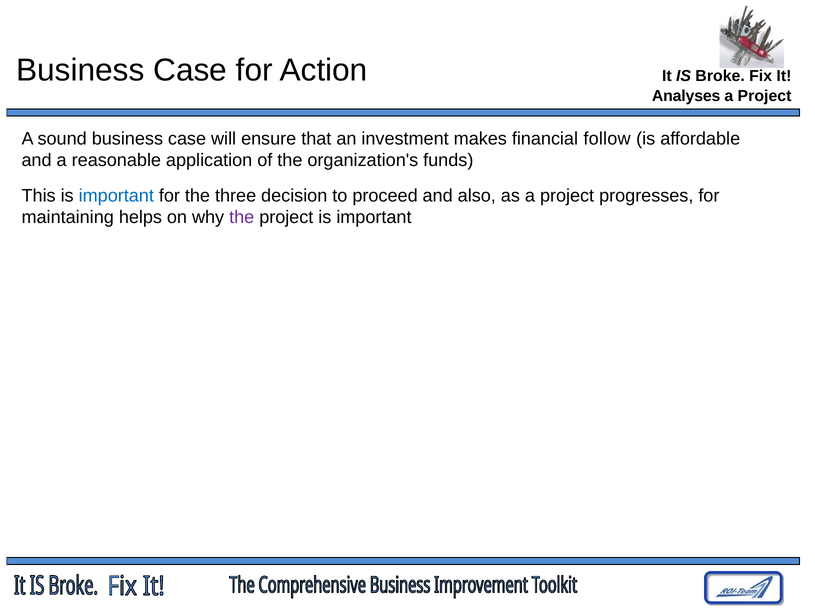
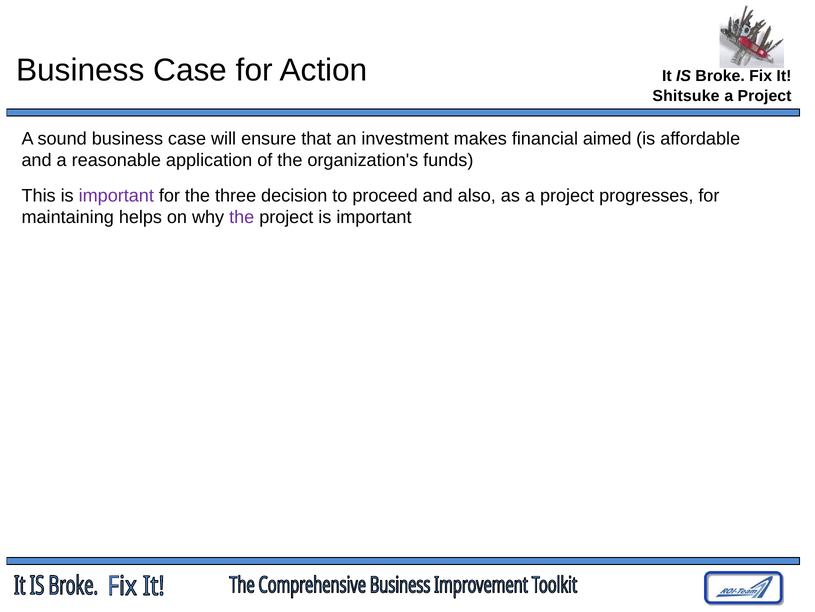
Analyses: Analyses -> Shitsuke
follow: follow -> aimed
important at (116, 195) colour: blue -> purple
